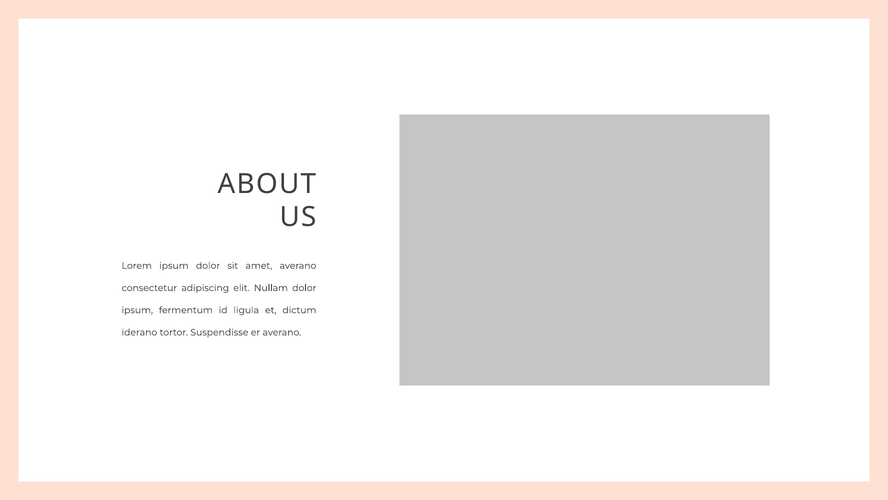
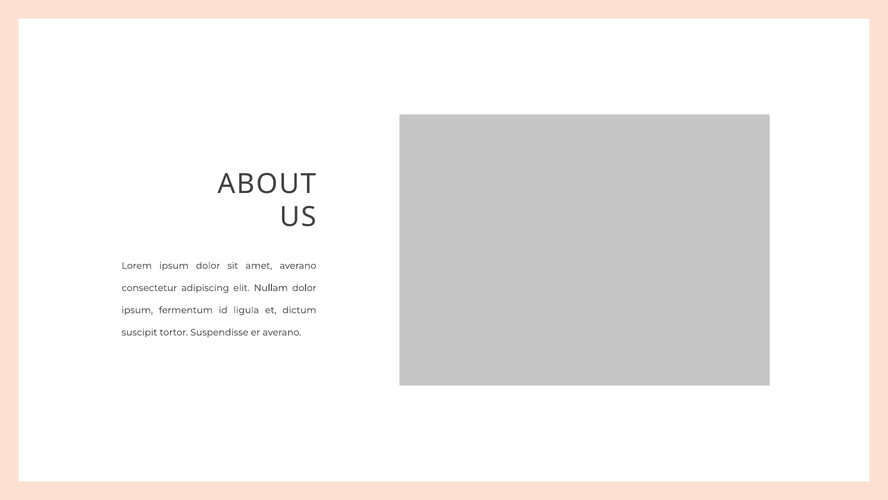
iderano: iderano -> suscipit
